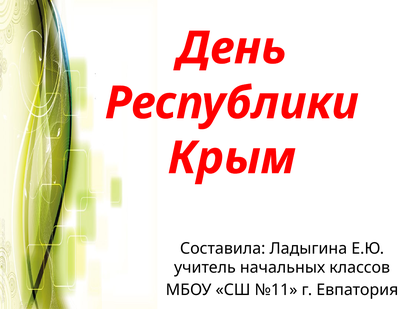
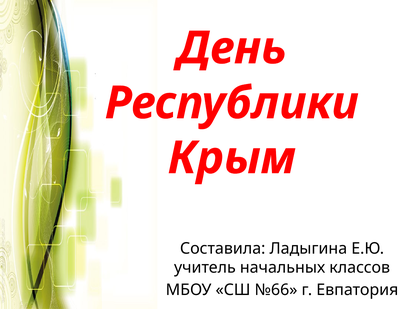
№11: №11 -> №66
